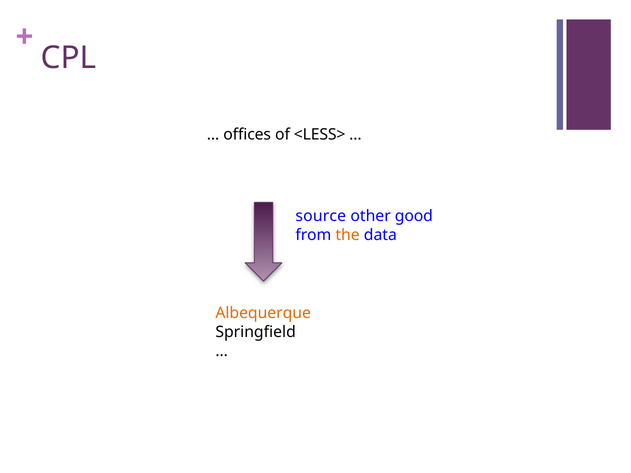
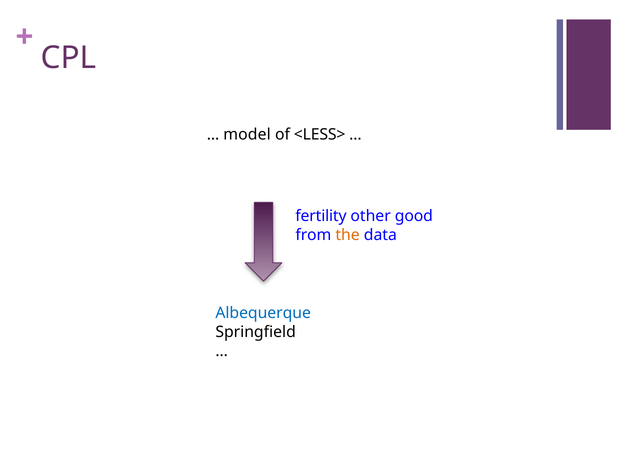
offices: offices -> model
source: source -> fertility
Albequerque colour: orange -> blue
